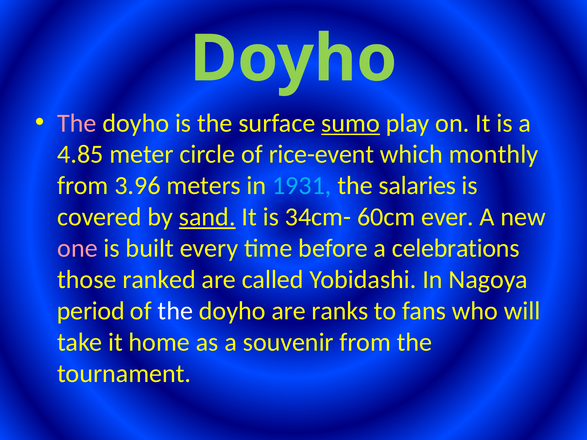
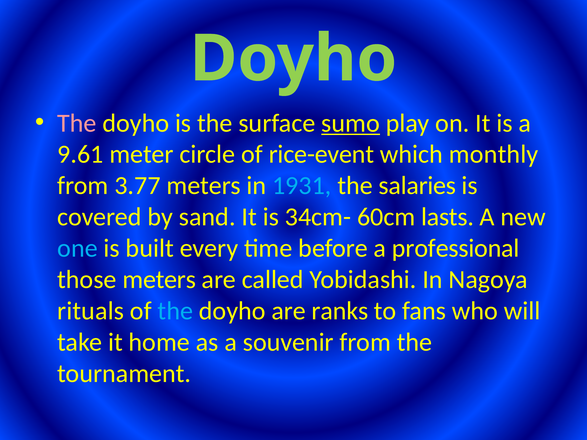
4.85: 4.85 -> 9.61
3.96: 3.96 -> 3.77
sand underline: present -> none
ever: ever -> lasts
one colour: pink -> light blue
celebrations: celebrations -> professional
those ranked: ranked -> meters
period: period -> rituals
the at (175, 311) colour: white -> light blue
